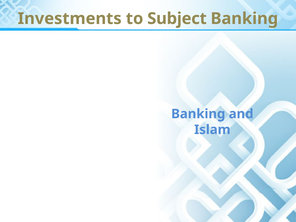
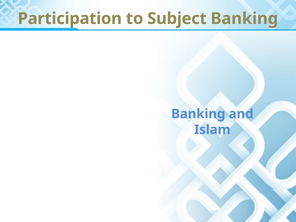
Investments: Investments -> Participation
